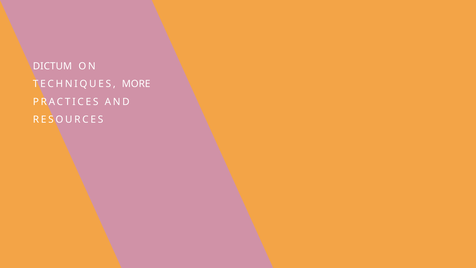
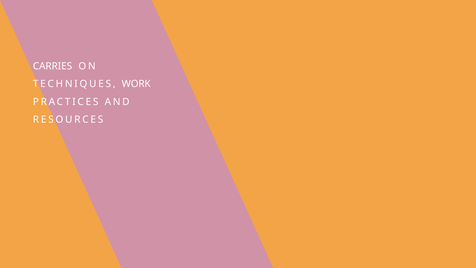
DICTUM: DICTUM -> CARRIES
MORE: MORE -> WORK
